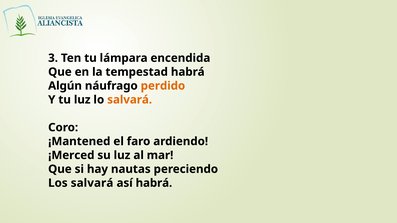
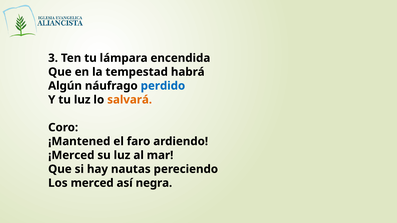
perdido colour: orange -> blue
Los salvará: salvará -> merced
así habrá: habrá -> negra
